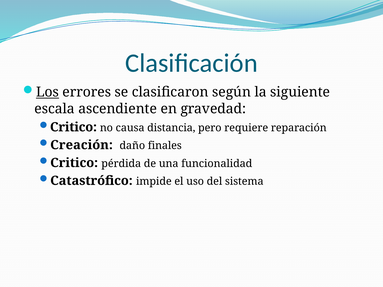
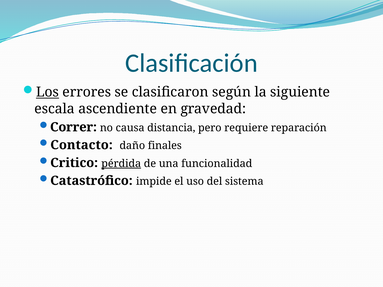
Critico at (73, 127): Critico -> Correr
Creación: Creación -> Contacto
pérdida underline: none -> present
